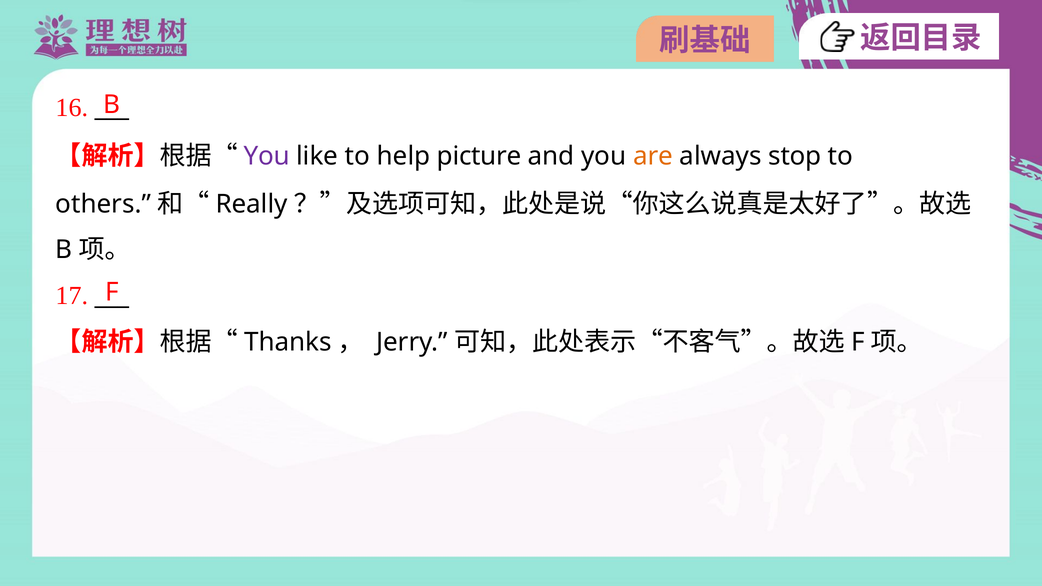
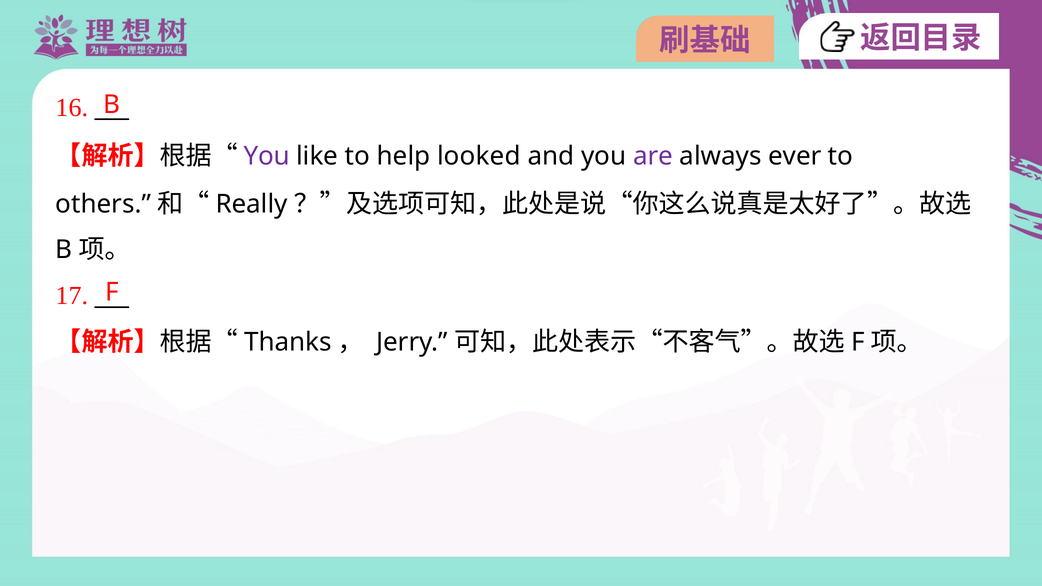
picture: picture -> looked
are colour: orange -> purple
stop: stop -> ever
